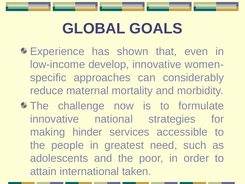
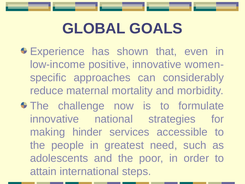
develop: develop -> positive
taken: taken -> steps
